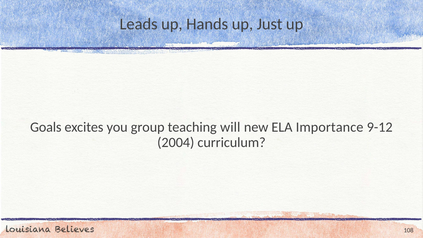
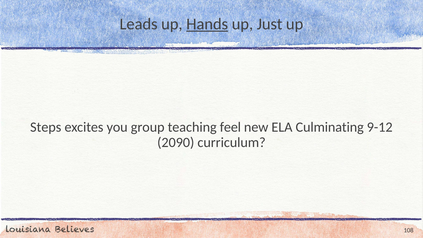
Hands underline: none -> present
Goals: Goals -> Steps
will: will -> feel
Importance: Importance -> Culminating
2004: 2004 -> 2090
